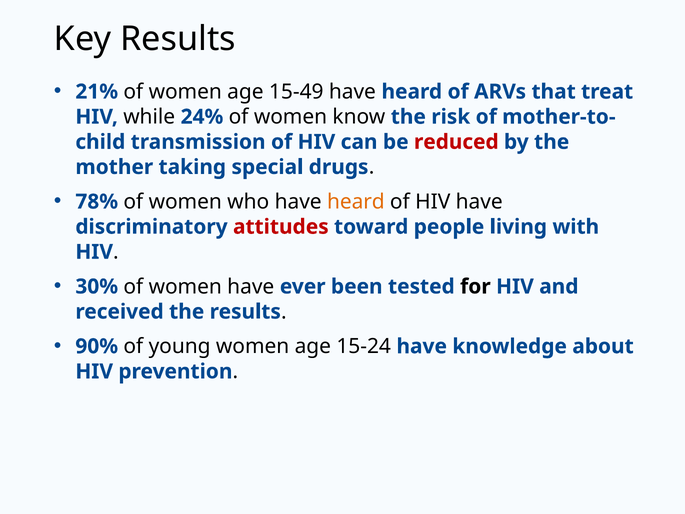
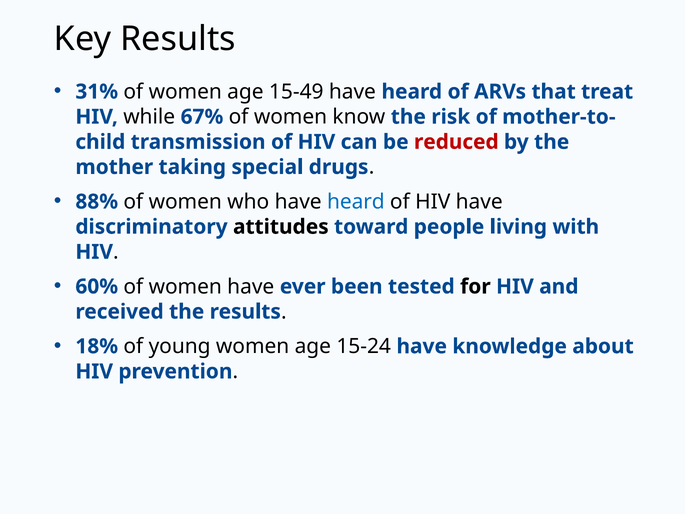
21%: 21% -> 31%
24%: 24% -> 67%
78%: 78% -> 88%
heard at (356, 202) colour: orange -> blue
attitudes colour: red -> black
30%: 30% -> 60%
90%: 90% -> 18%
